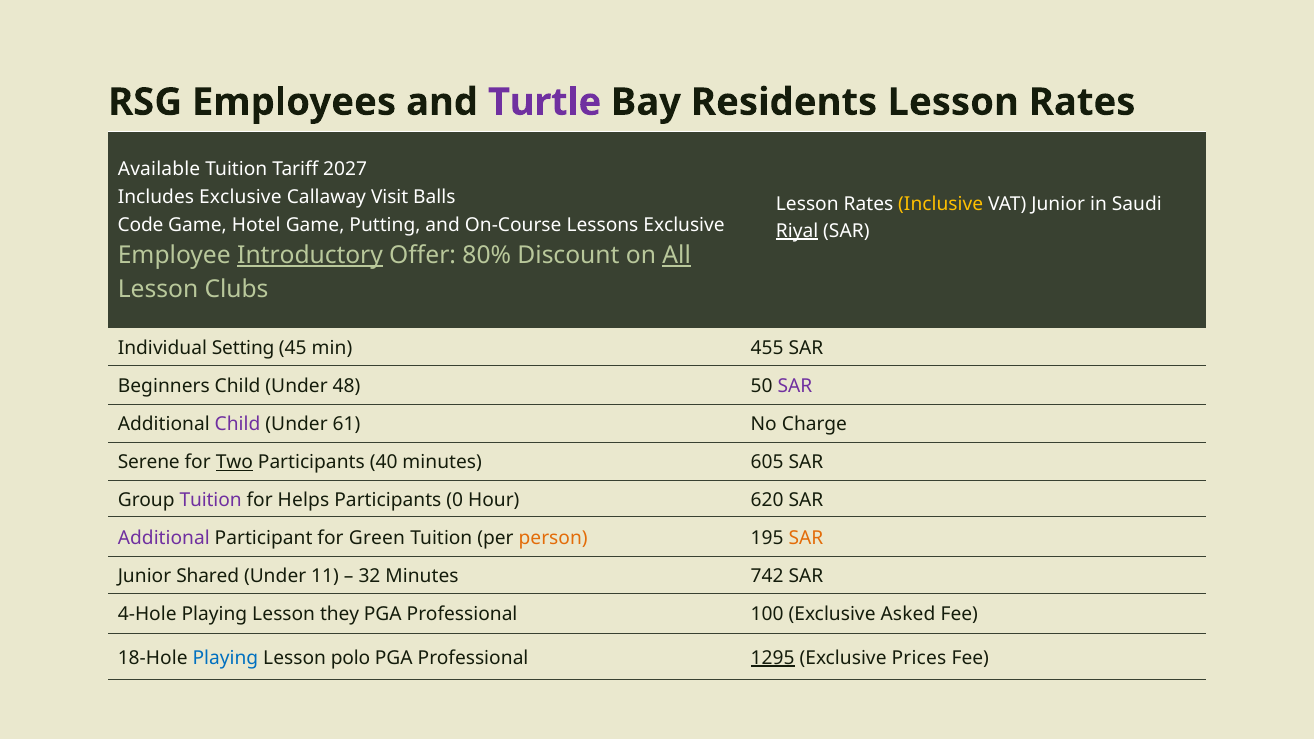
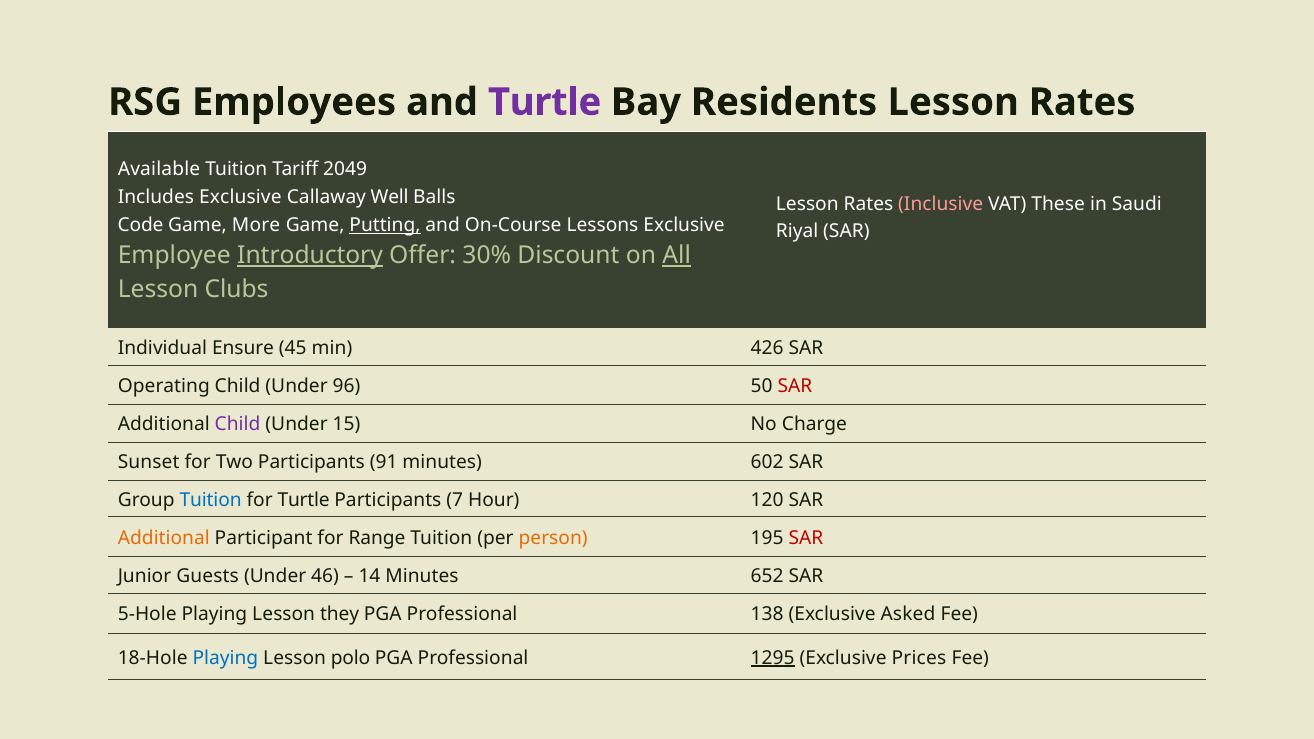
2027: 2027 -> 2049
Visit: Visit -> Well
Inclusive colour: yellow -> pink
VAT Junior: Junior -> These
Hotel: Hotel -> More
Putting underline: none -> present
Riyal underline: present -> none
80%: 80% -> 30%
Setting: Setting -> Ensure
455: 455 -> 426
Beginners: Beginners -> Operating
48: 48 -> 96
SAR at (795, 386) colour: purple -> red
61: 61 -> 15
Serene: Serene -> Sunset
Two underline: present -> none
40: 40 -> 91
605: 605 -> 602
Tuition at (211, 500) colour: purple -> blue
for Helps: Helps -> Turtle
0: 0 -> 7
620: 620 -> 120
Additional at (164, 538) colour: purple -> orange
Green: Green -> Range
SAR at (806, 538) colour: orange -> red
Shared: Shared -> Guests
11: 11 -> 46
32: 32 -> 14
742: 742 -> 652
4-Hole: 4-Hole -> 5-Hole
100: 100 -> 138
